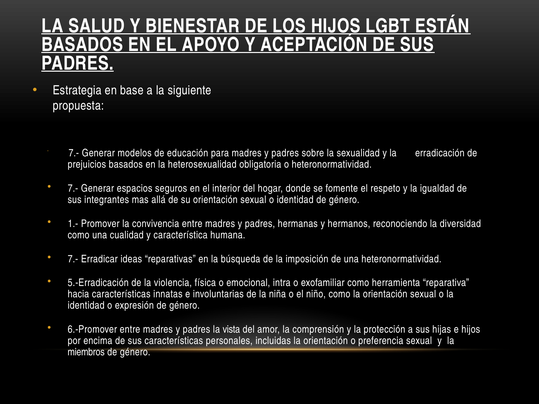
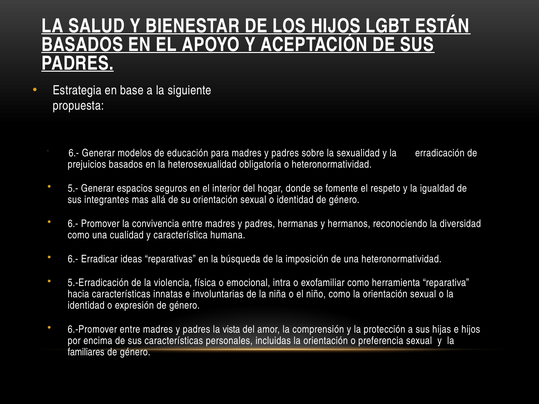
7.- at (74, 153): 7.- -> 6.-
7.- at (73, 188): 7.- -> 5.-
1.- at (73, 224): 1.- -> 6.-
7.- at (73, 259): 7.- -> 6.-
miembros: miembros -> familiares
